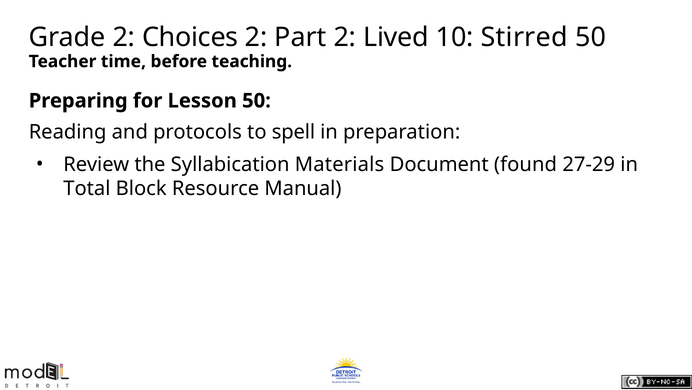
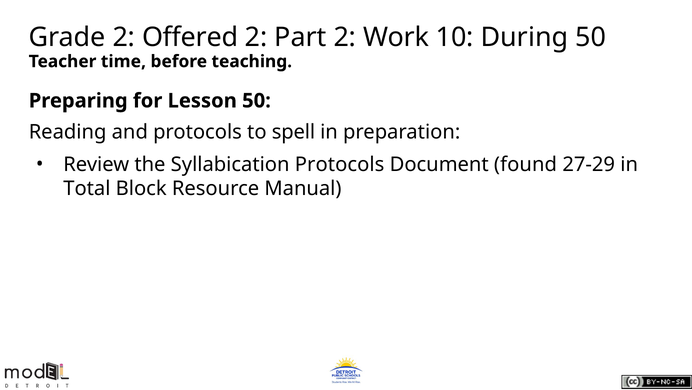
Choices: Choices -> Offered
Lived: Lived -> Work
Stirred: Stirred -> During
Syllabication Materials: Materials -> Protocols
